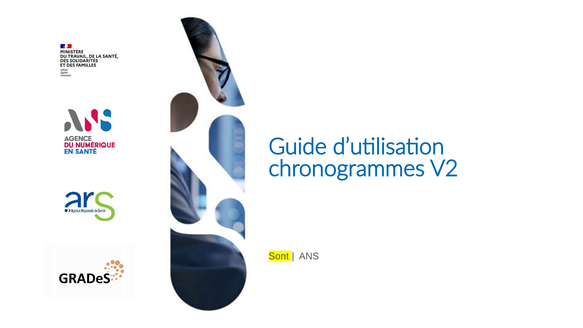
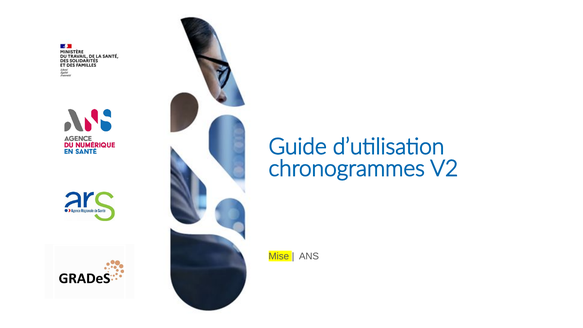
Sont: Sont -> Mise
